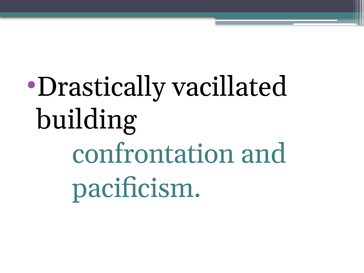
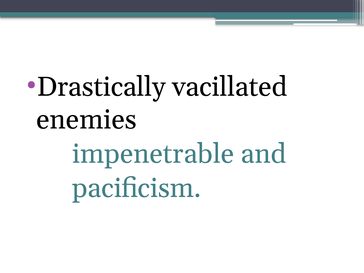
building: building -> enemies
confrontation: confrontation -> impenetrable
